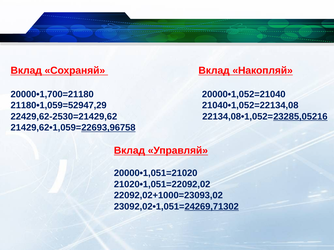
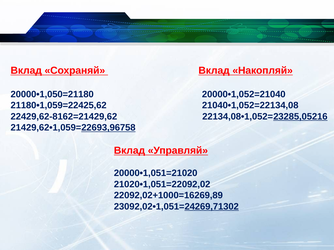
20000•1,700=21180: 20000•1,700=21180 -> 20000•1,050=21180
21180•1,059=52947,29: 21180•1,059=52947,29 -> 21180•1,059=22425,62
22429,62-2530=21429,62: 22429,62-2530=21429,62 -> 22429,62-8162=21429,62
22092,02+1000=23093,02: 22092,02+1000=23093,02 -> 22092,02+1000=16269,89
